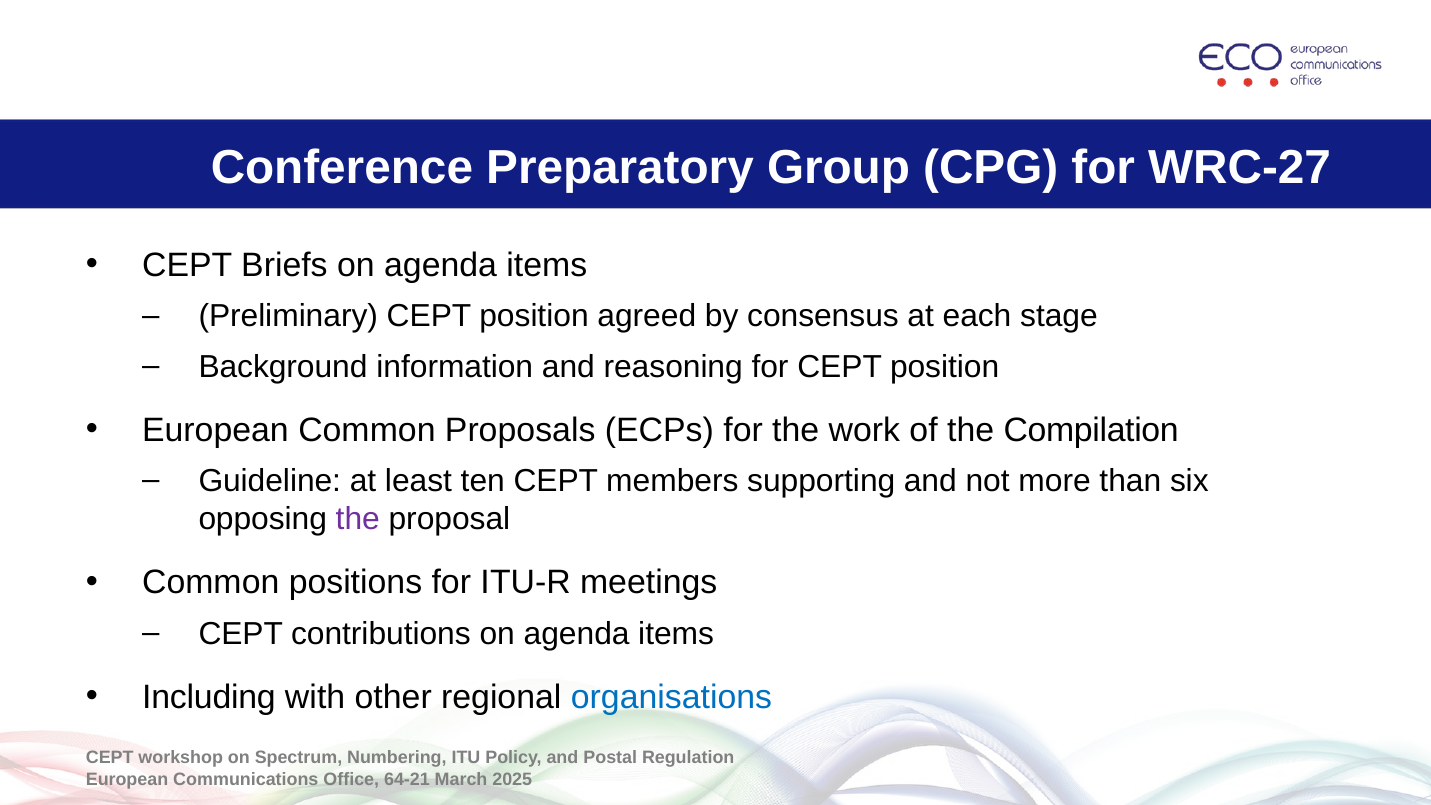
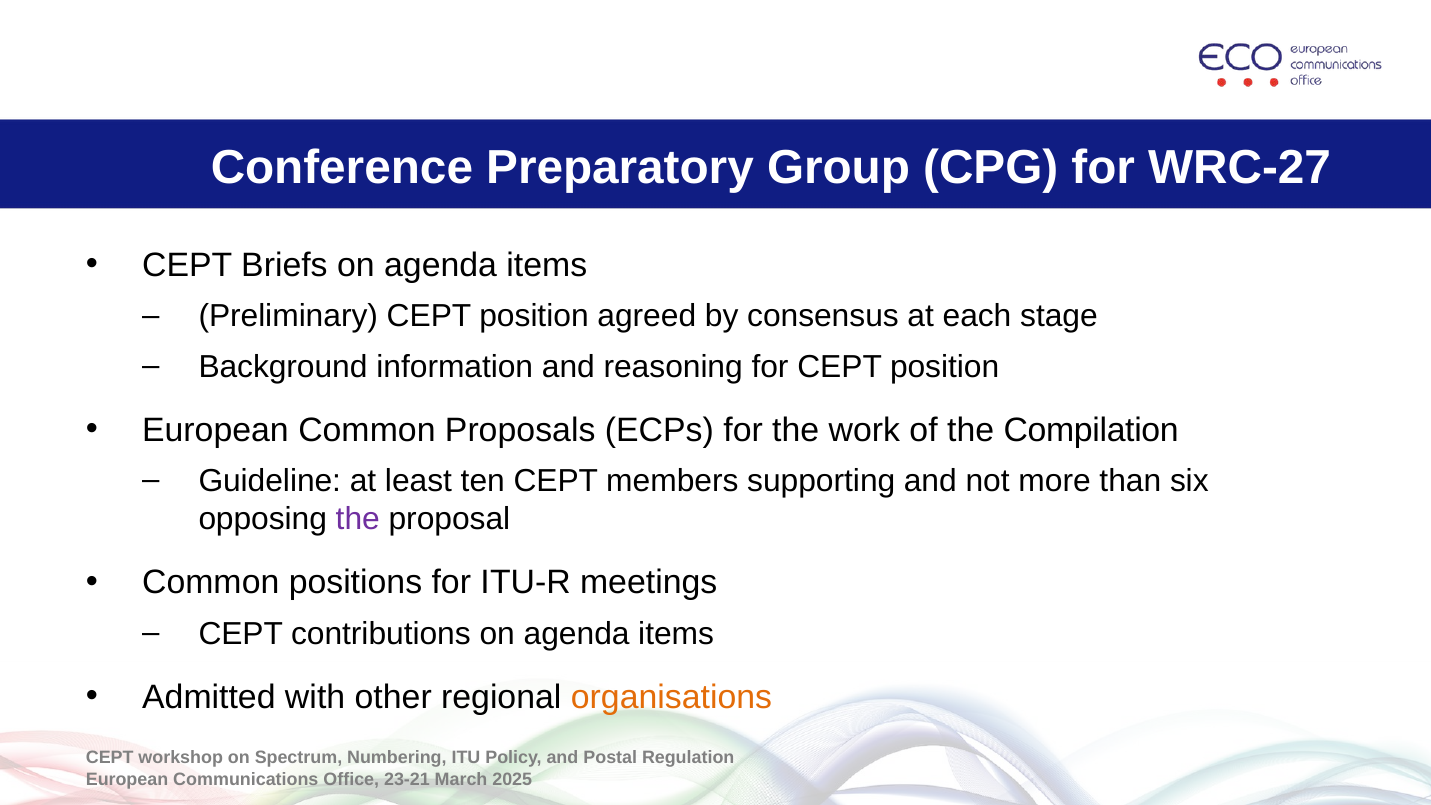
Including: Including -> Admitted
organisations colour: blue -> orange
64-21: 64-21 -> 23-21
